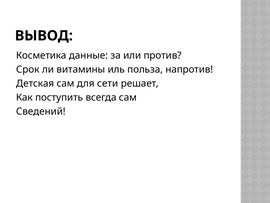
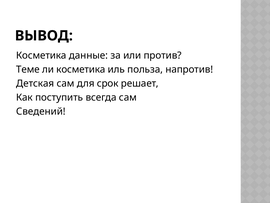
Срок: Срок -> Теме
ли витамины: витамины -> косметика
сети: сети -> срок
